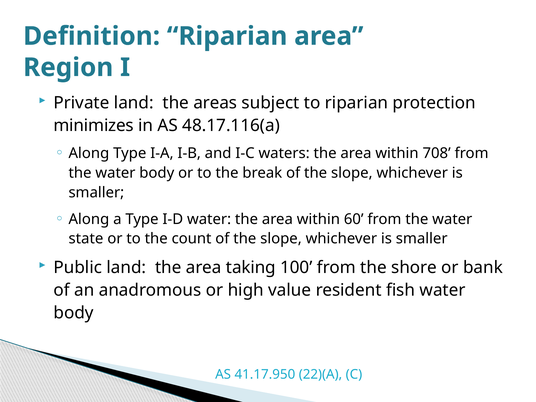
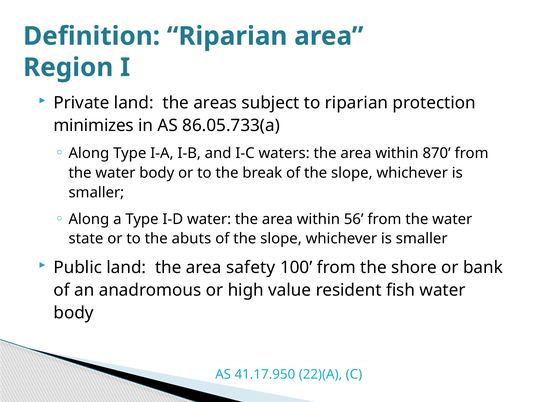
48.17.116(a: 48.17.116(a -> 86.05.733(a
708: 708 -> 870
60: 60 -> 56
count: count -> abuts
taking: taking -> safety
